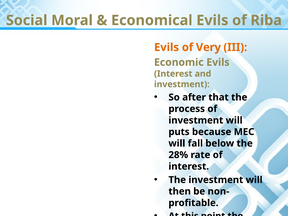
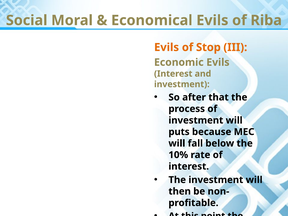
Very: Very -> Stop
28%: 28% -> 10%
